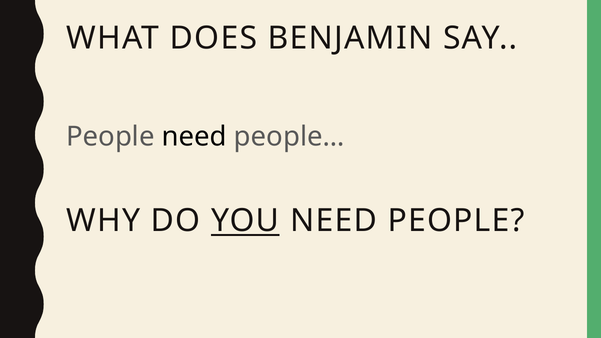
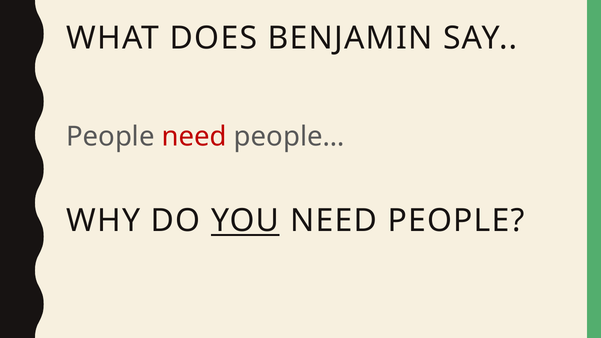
need at (194, 137) colour: black -> red
